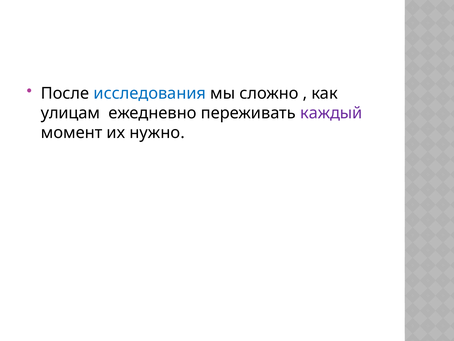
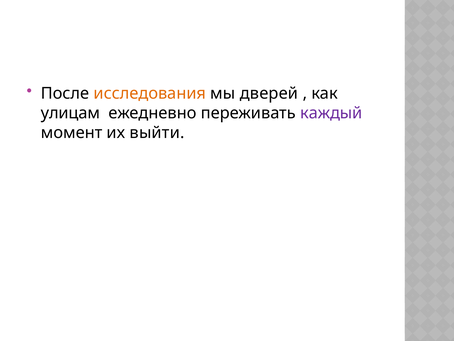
исследования colour: blue -> orange
сложно: сложно -> дверей
нужно: нужно -> выйти
